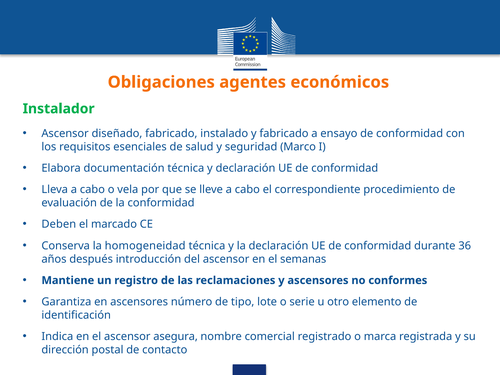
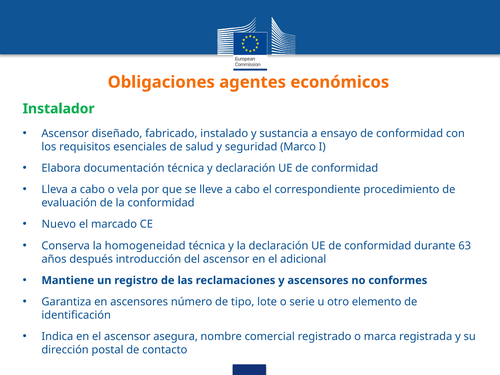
y fabricado: fabricado -> sustancia
Deben: Deben -> Nuevo
36: 36 -> 63
semanas: semanas -> adicional
